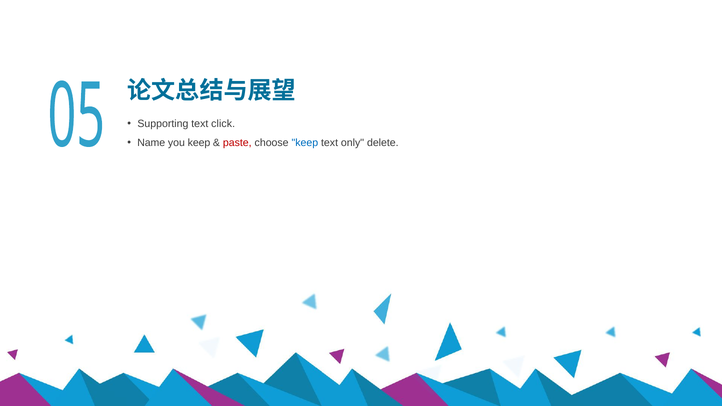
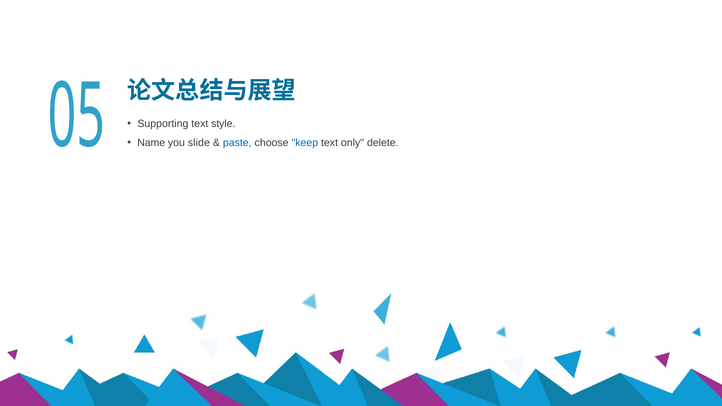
click: click -> style
you keep: keep -> slide
paste colour: red -> blue
